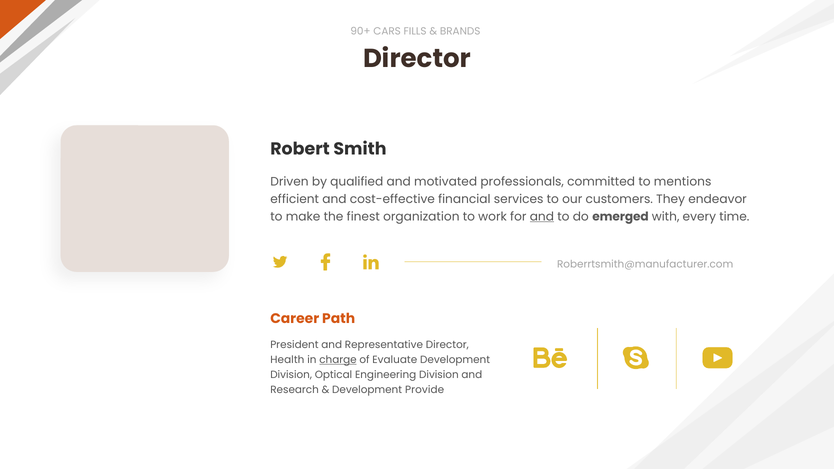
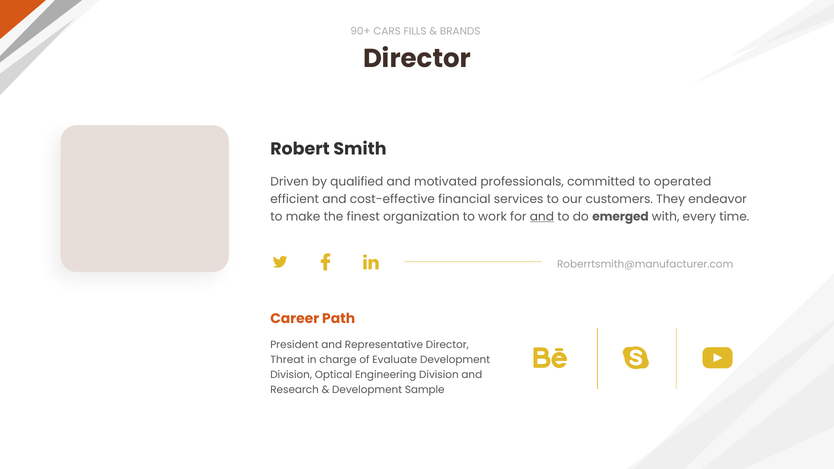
mentions: mentions -> operated
Health: Health -> Threat
charge underline: present -> none
Provide: Provide -> Sample
